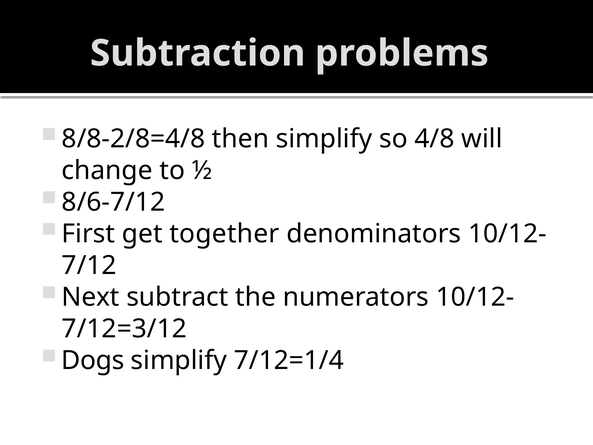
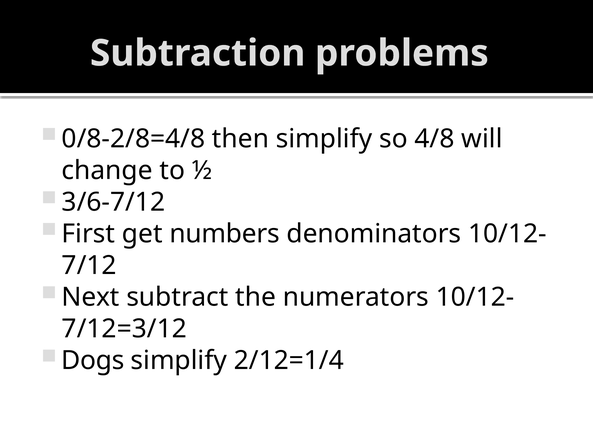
8/8-2/8=4/8: 8/8-2/8=4/8 -> 0/8-2/8=4/8
8/6-7/12: 8/6-7/12 -> 3/6-7/12
together: together -> numbers
7/12=1/4: 7/12=1/4 -> 2/12=1/4
